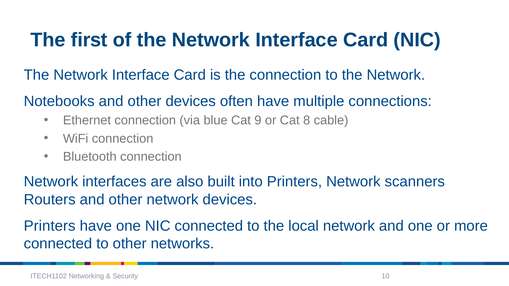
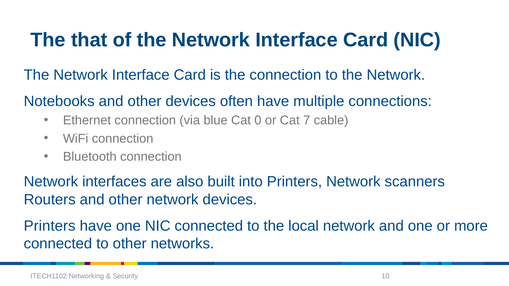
first: first -> that
9: 9 -> 0
8: 8 -> 7
